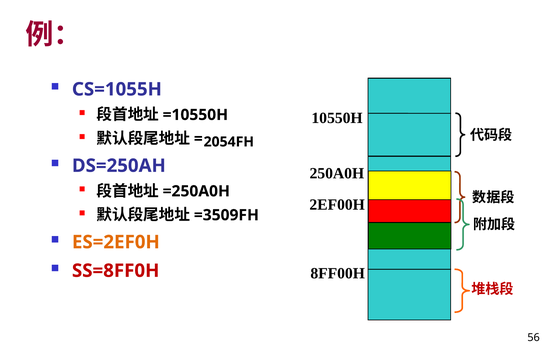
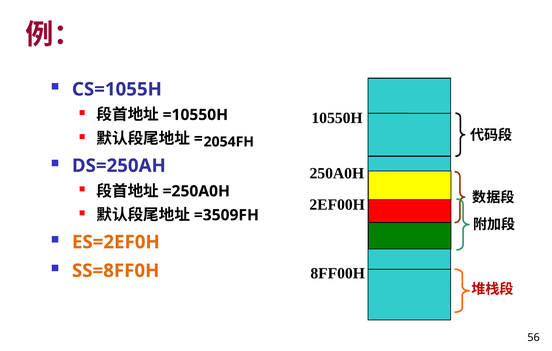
SS=8FF0H colour: red -> orange
